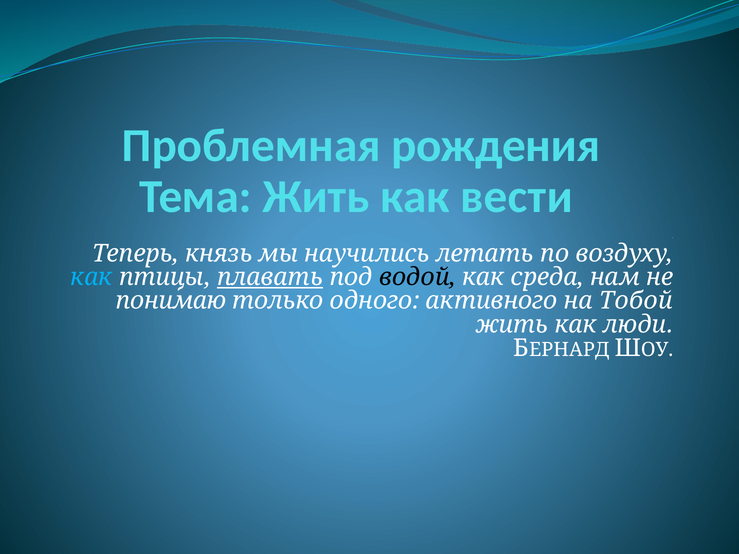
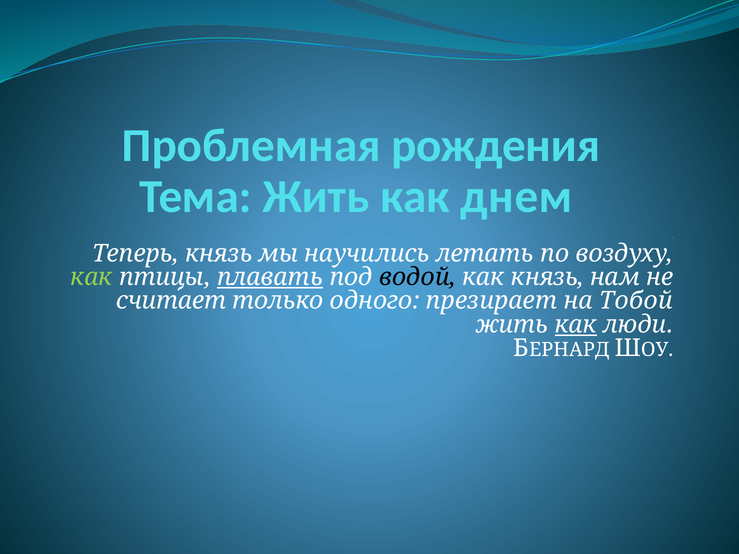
вести: вести -> днем
как at (92, 277) colour: light blue -> light green
как среда: среда -> князь
понимаю: понимаю -> считает
активного: активного -> презирает
как at (576, 325) underline: none -> present
